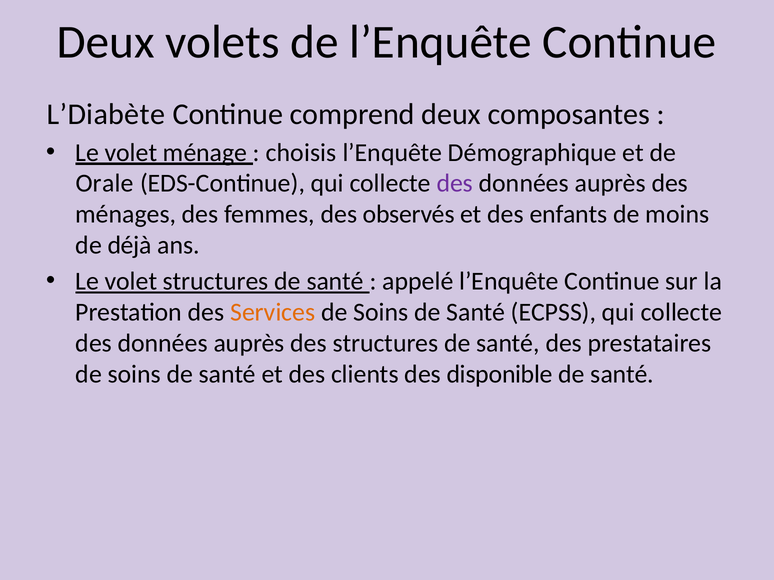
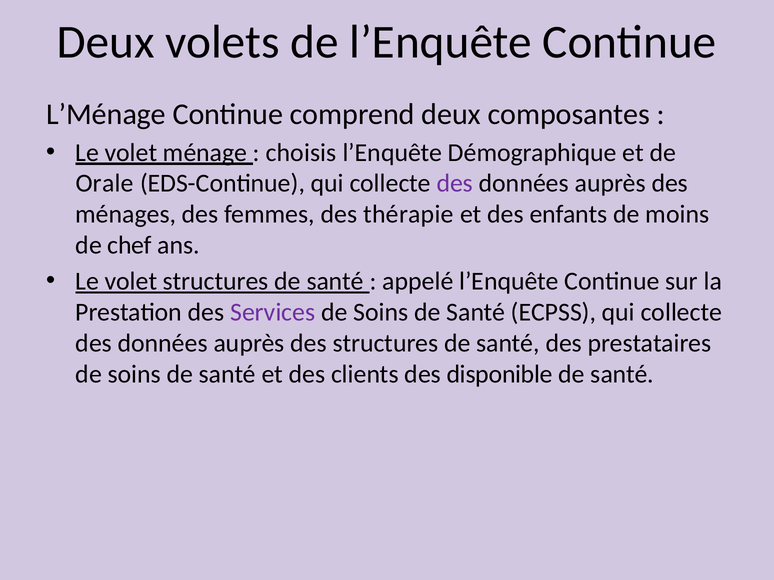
L’Diabète: L’Diabète -> L’Ménage
observés: observés -> thérapie
déjà: déjà -> chef
Services colour: orange -> purple
